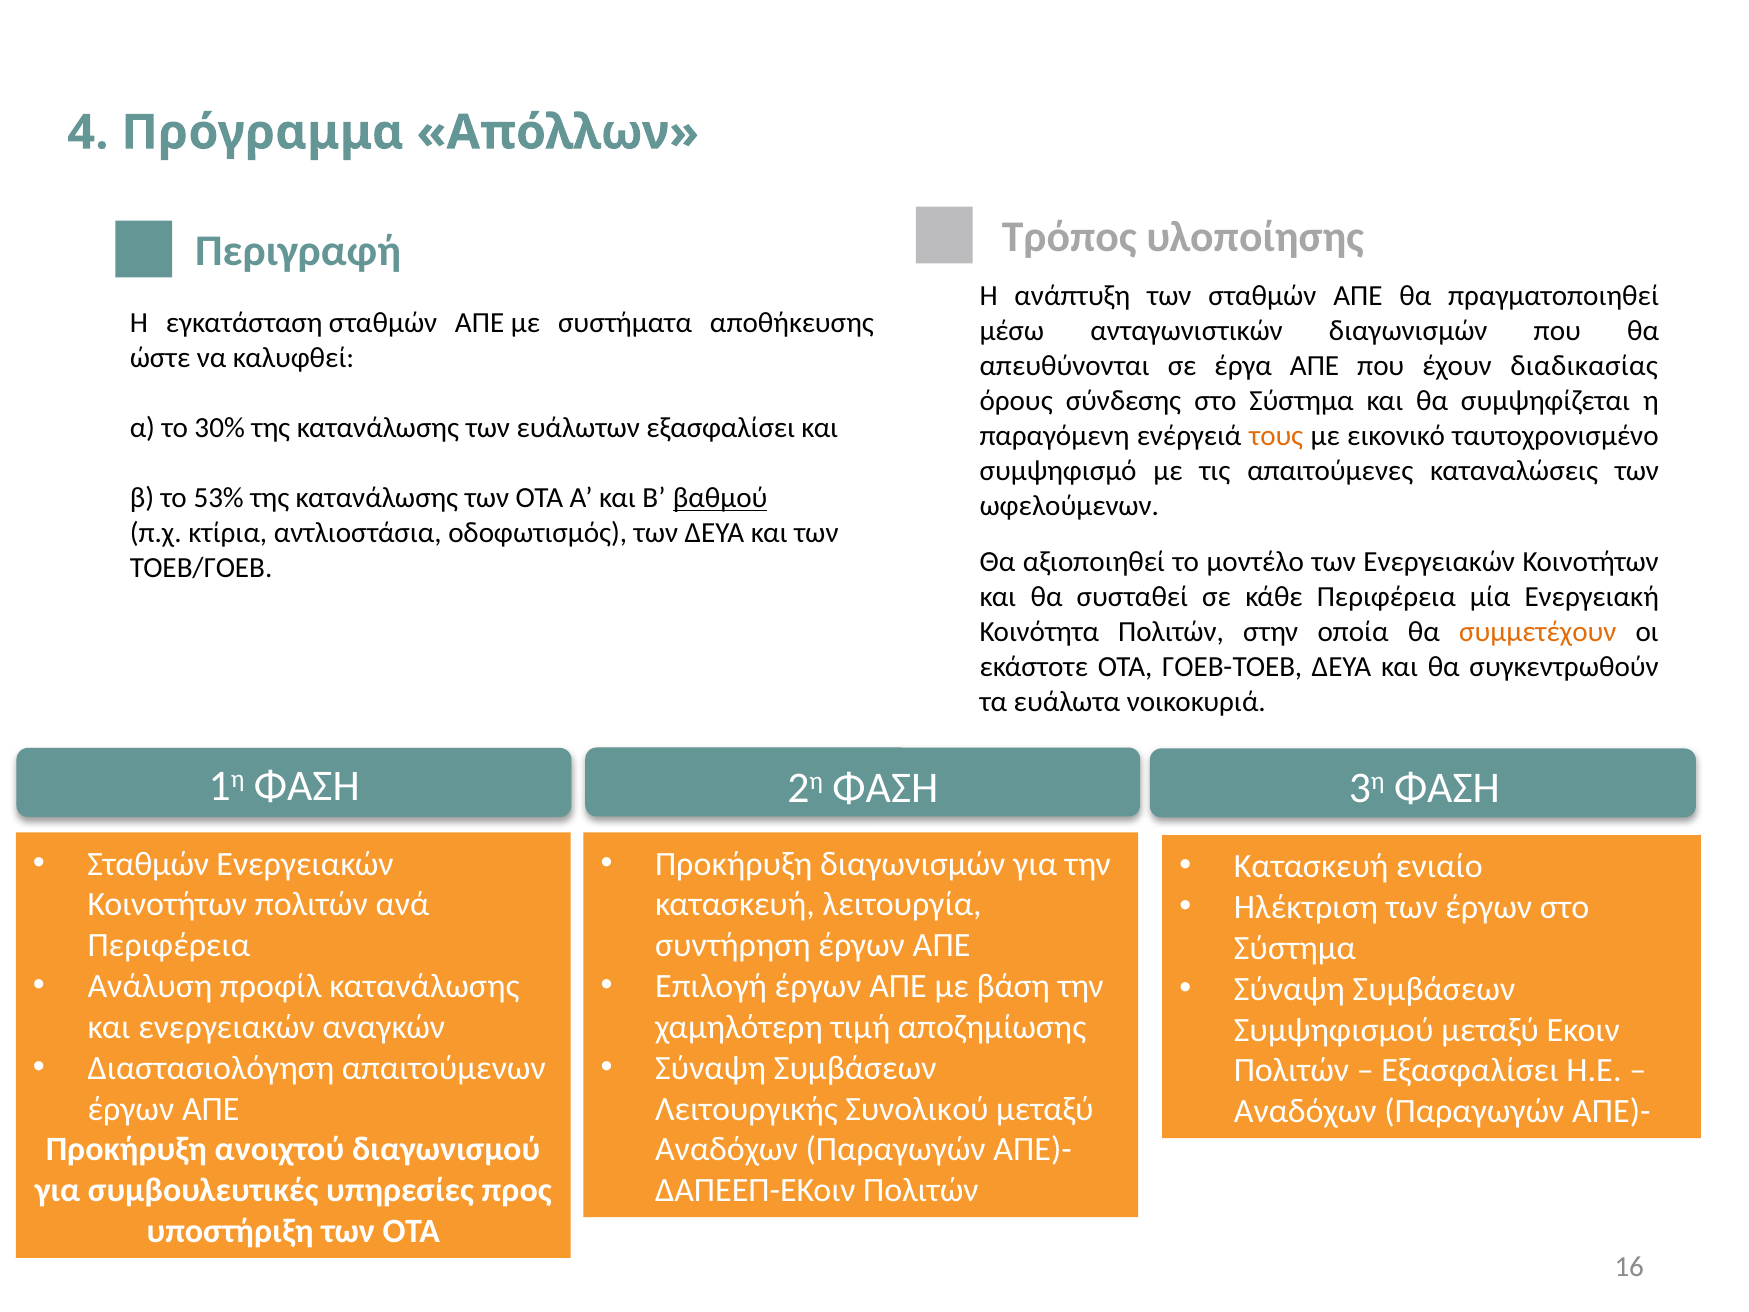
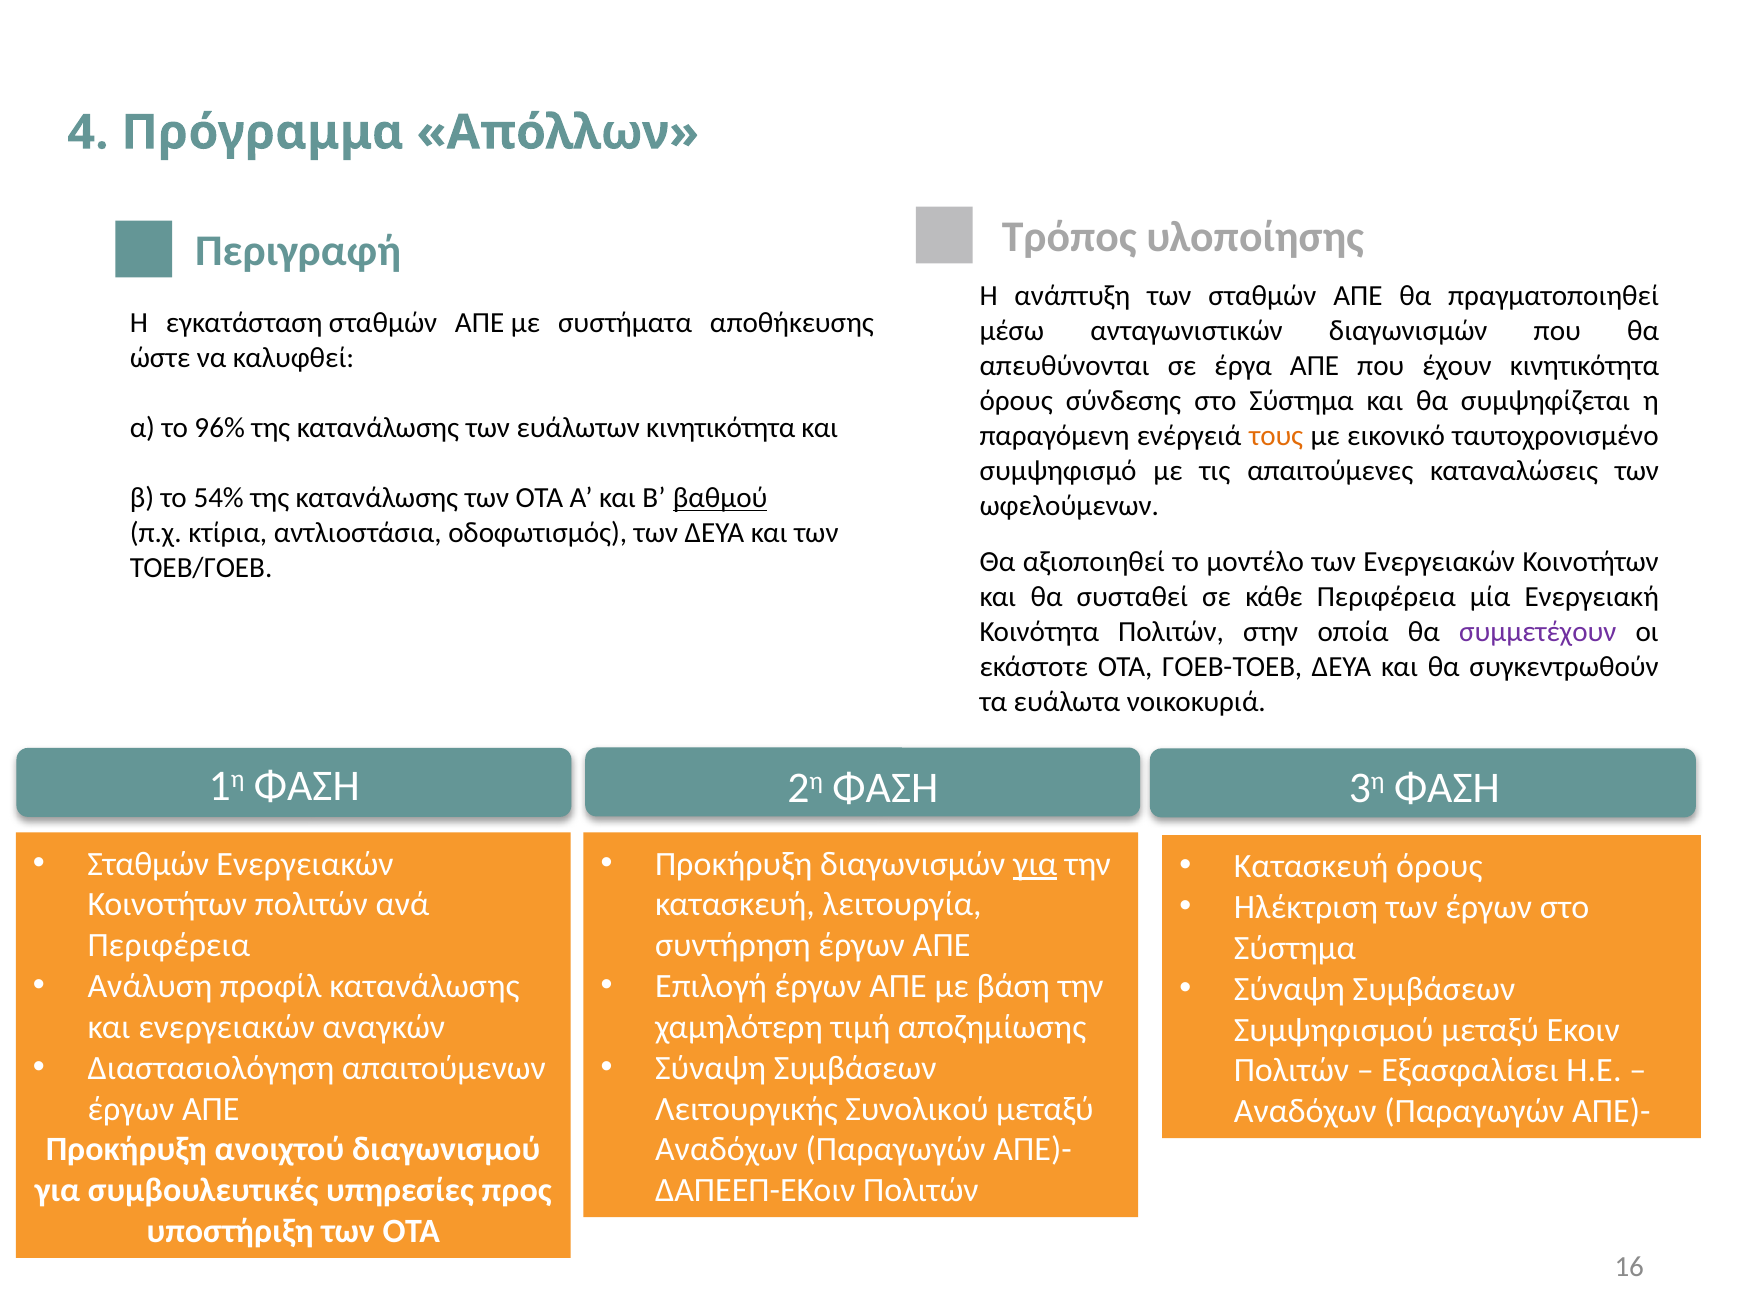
έχουν διαδικασίας: διαδικασίας -> κινητικότητα
30%: 30% -> 96%
ευάλωτων εξασφαλίσει: εξασφαλίσει -> κινητικότητα
53%: 53% -> 54%
συμμετέχουν colour: orange -> purple
για at (1035, 864) underline: none -> present
Κατασκευή ενιαίο: ενιαίο -> όρους
